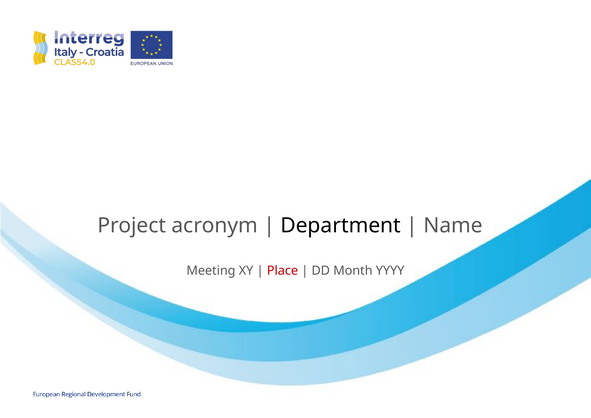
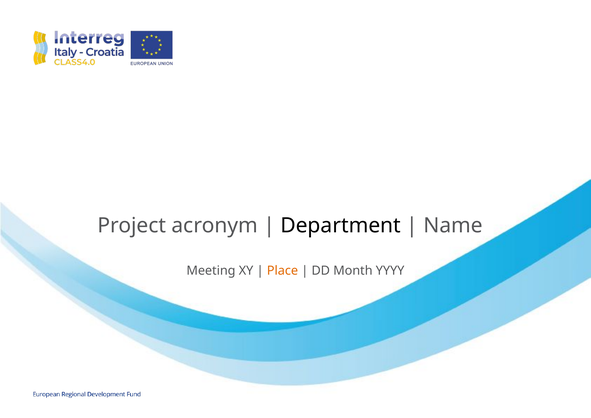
Place colour: red -> orange
